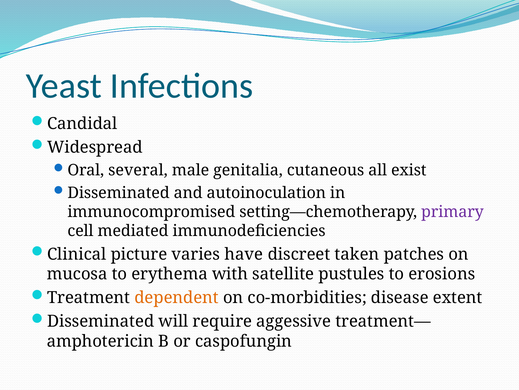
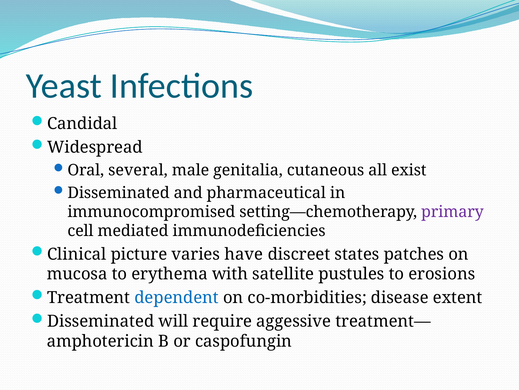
autoinoculation: autoinoculation -> pharmaceutical
taken: taken -> states
dependent colour: orange -> blue
